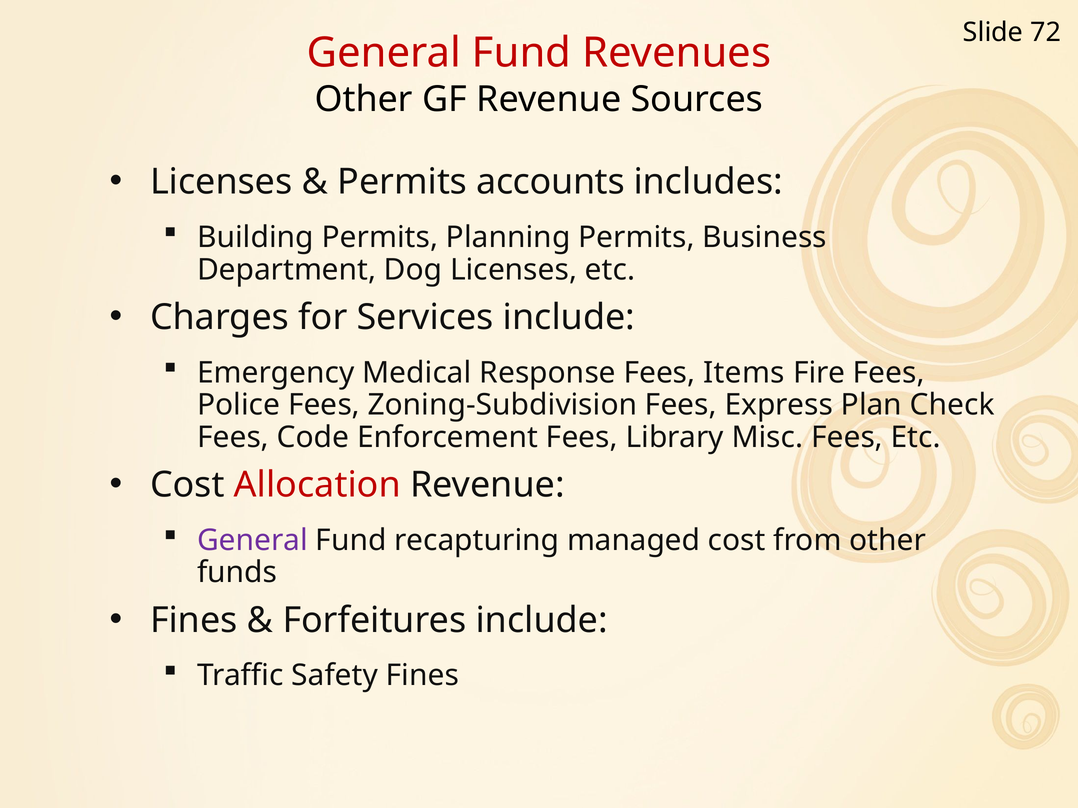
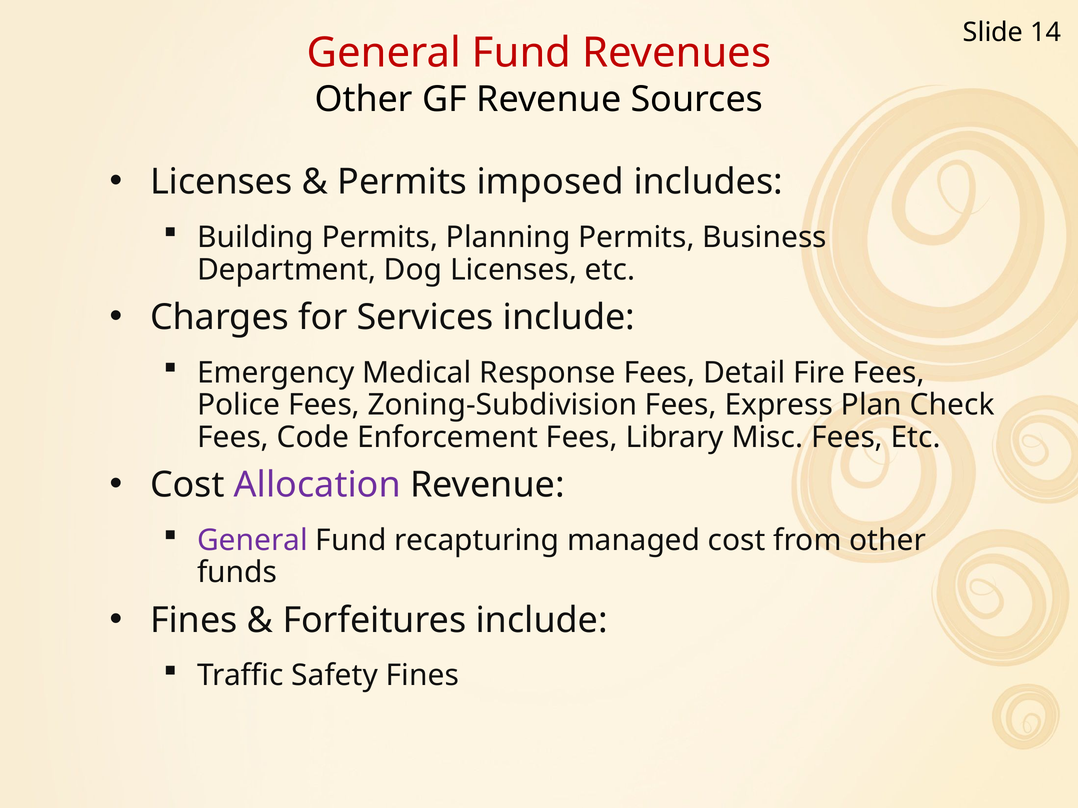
72: 72 -> 14
accounts: accounts -> imposed
Items: Items -> Detail
Allocation colour: red -> purple
